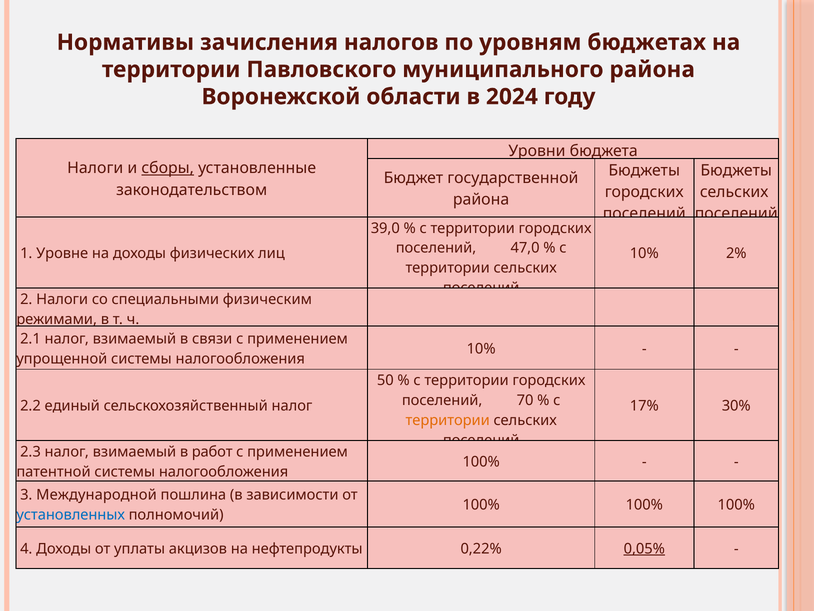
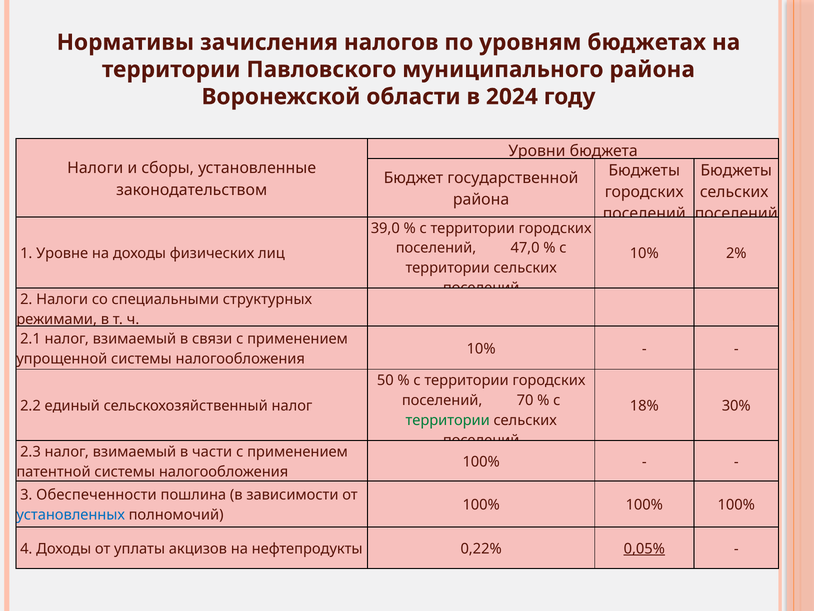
сборы underline: present -> none
физическим: физическим -> структурных
17%: 17% -> 18%
территории at (448, 420) colour: orange -> green
работ: работ -> части
Международной: Международной -> Обеспеченности
